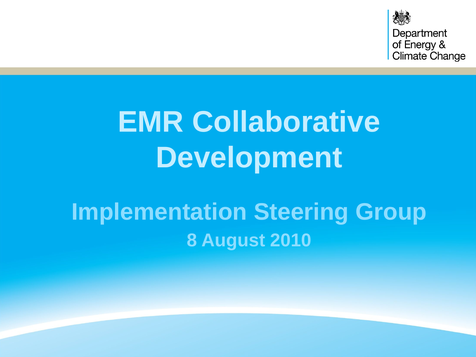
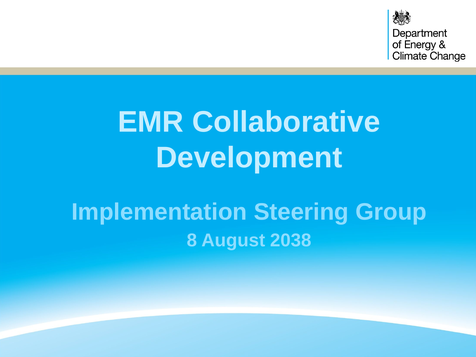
2010: 2010 -> 2038
